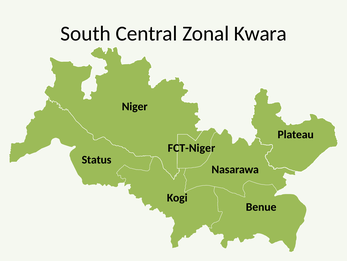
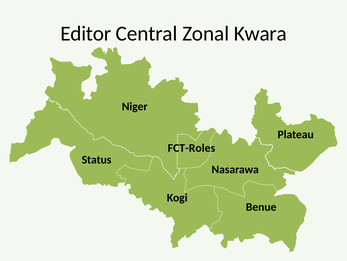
South: South -> Editor
FCT-Niger: FCT-Niger -> FCT-Roles
